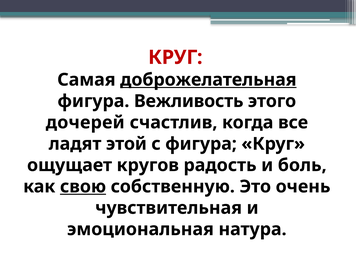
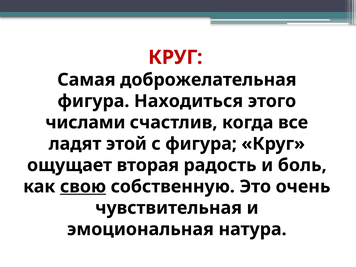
доброжелательная underline: present -> none
Вежливость: Вежливость -> Находиться
дочерей: дочерей -> числами
кругов: кругов -> вторая
